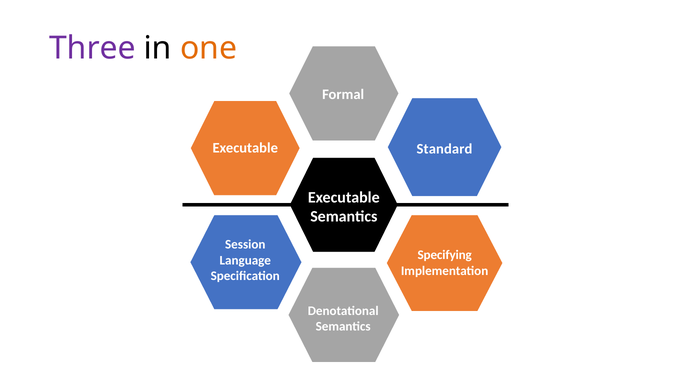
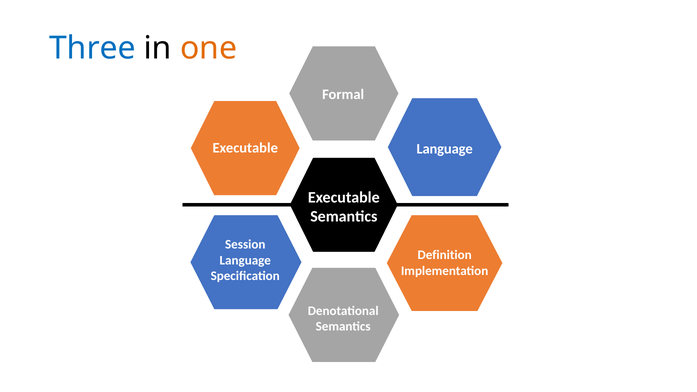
Three colour: purple -> blue
Standard at (444, 149): Standard -> Language
Specifying: Specifying -> Definition
